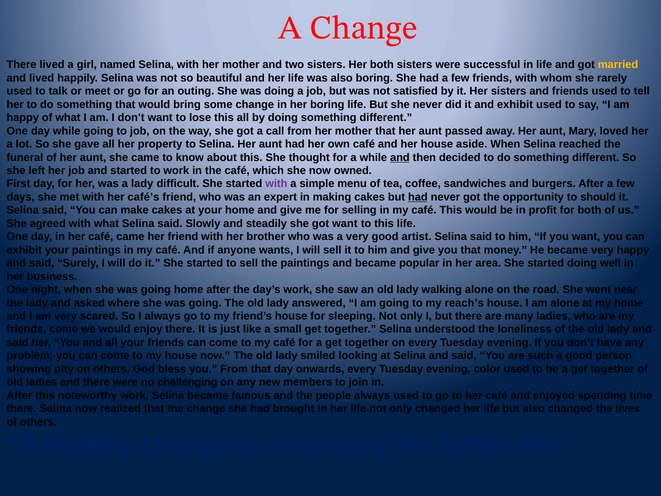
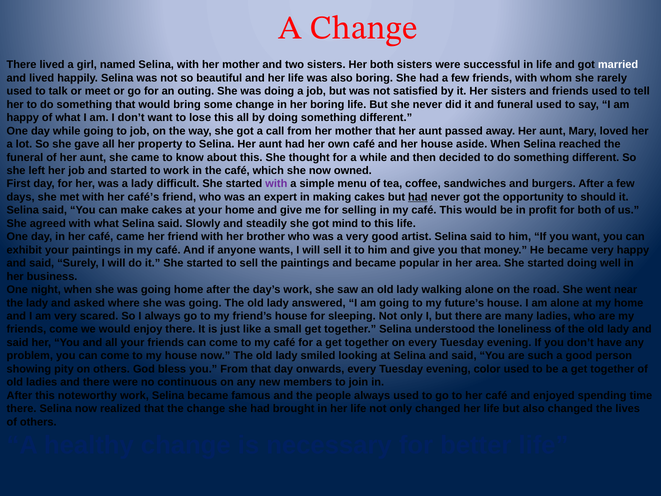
married colour: yellow -> white
and exhibit: exhibit -> funeral
and at (400, 157) underline: present -> none
got want: want -> mind
reach’s: reach’s -> future’s
challenging: challenging -> continuous
